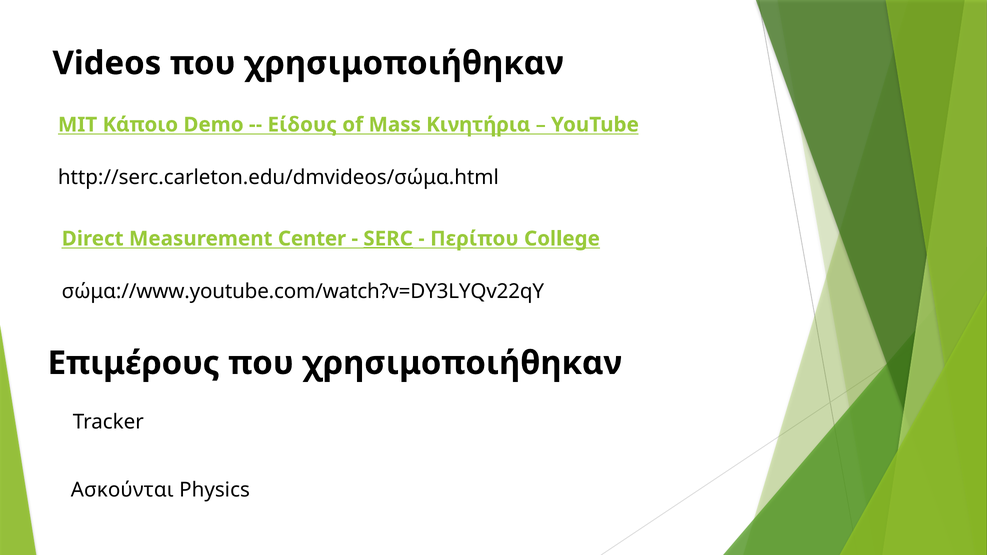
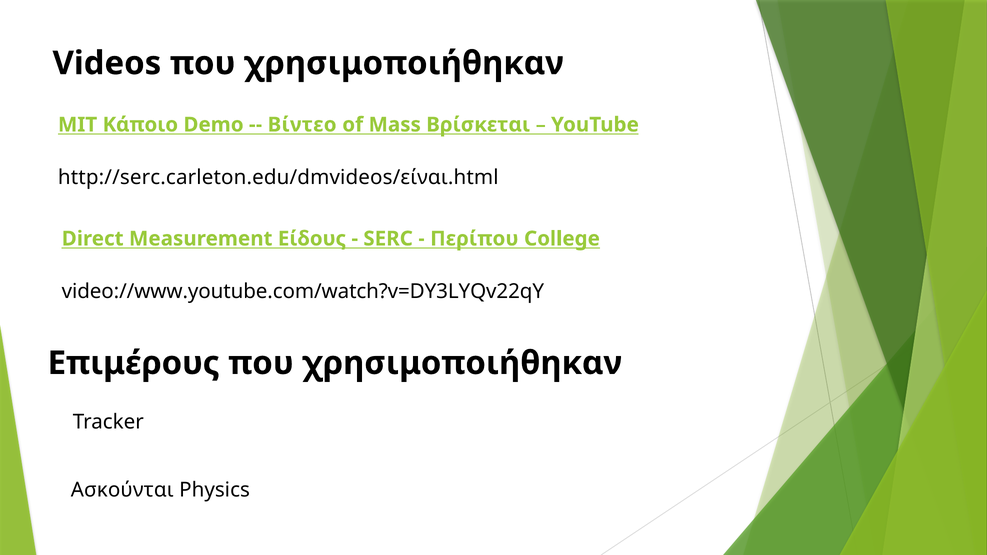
Είδους: Είδους -> Βίντεο
Κινητήρια: Κινητήρια -> Βρίσκεται
http://serc.carleton.edu/dmvideos/σώμα.html: http://serc.carleton.edu/dmvideos/σώμα.html -> http://serc.carleton.edu/dmvideos/είναι.html
Center: Center -> Είδους
SERC underline: present -> none
σώμα://www.youtube.com/watch?v=DY3LYQv22qY: σώμα://www.youtube.com/watch?v=DY3LYQv22qY -> video://www.youtube.com/watch?v=DY3LYQv22qY
